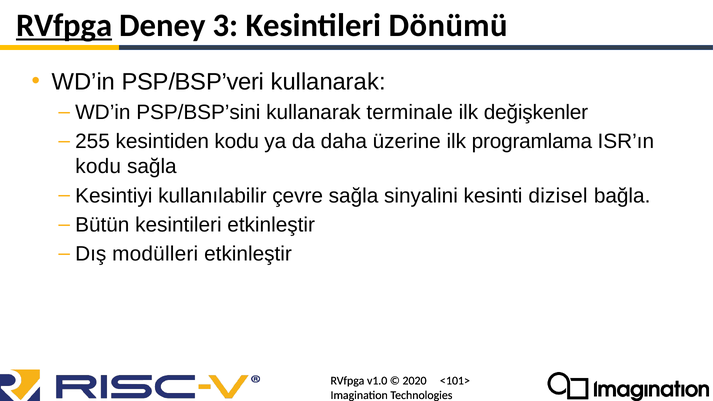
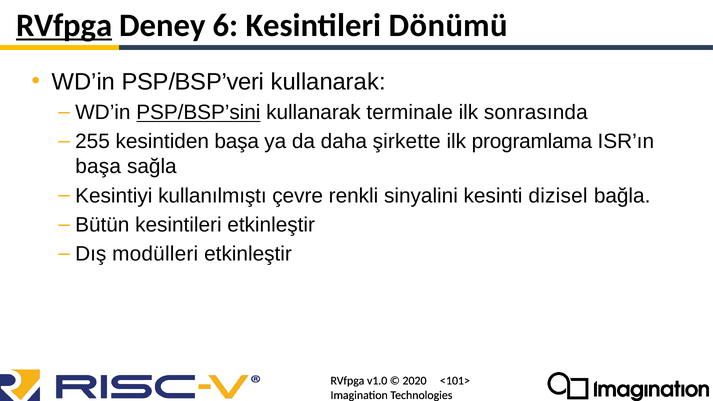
3: 3 -> 6
PSP/BSP’sini underline: none -> present
değişkenler: değişkenler -> sonrasında
kesintiden kodu: kodu -> başa
üzerine: üzerine -> şirkette
kodu at (98, 167): kodu -> başa
kullanılabilir: kullanılabilir -> kullanılmıştı
çevre sağla: sağla -> renkli
